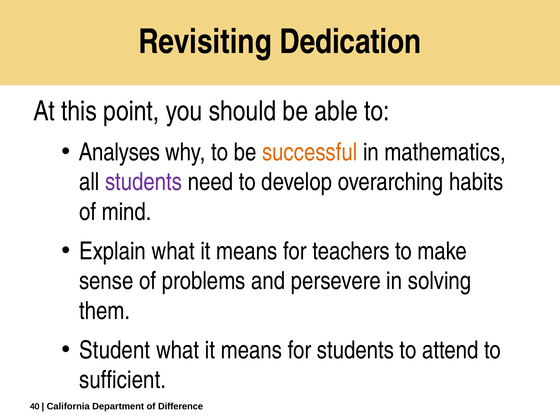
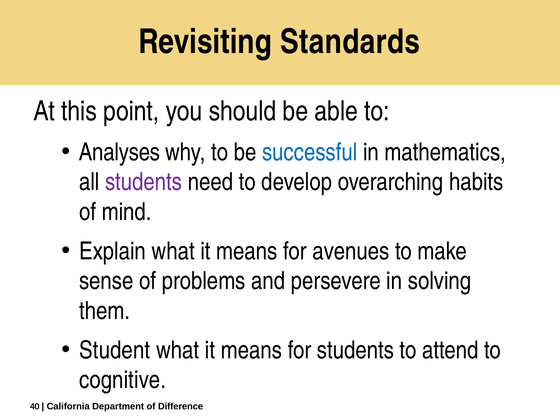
Dedication: Dedication -> Standards
successful colour: orange -> blue
teachers: teachers -> avenues
sufficient: sufficient -> cognitive
